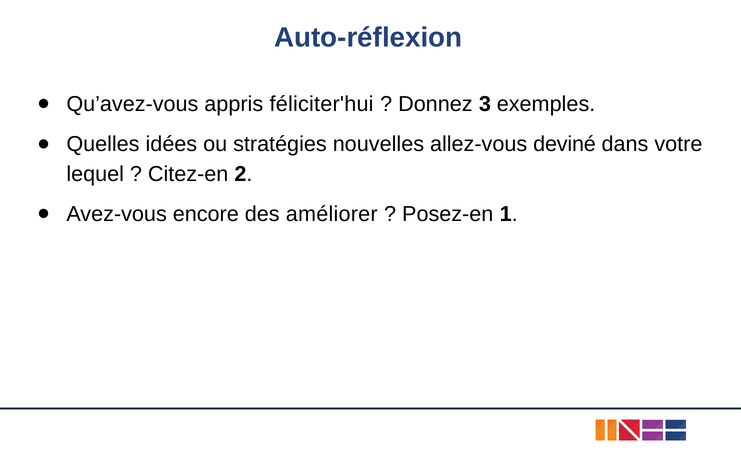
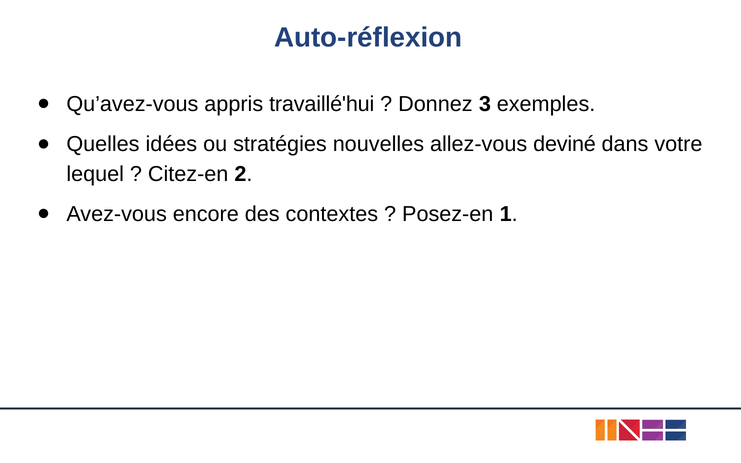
féliciter'hui: féliciter'hui -> travaillé'hui
améliorer: améliorer -> contextes
